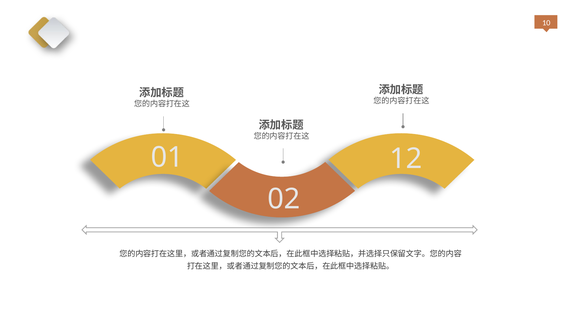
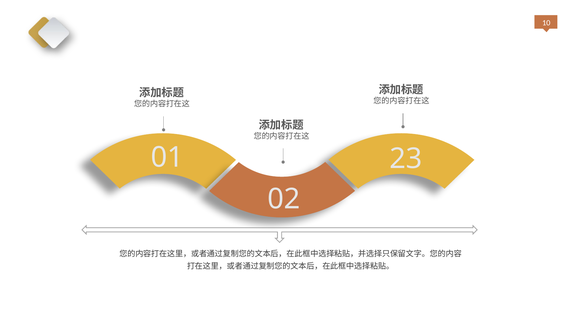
12: 12 -> 23
